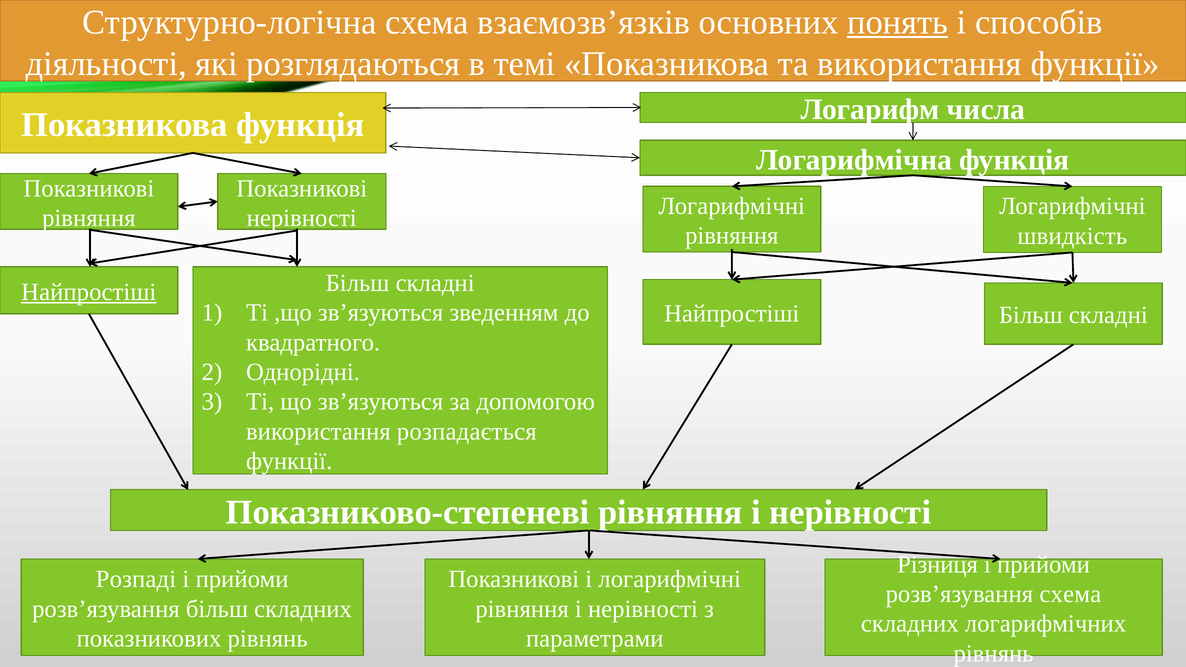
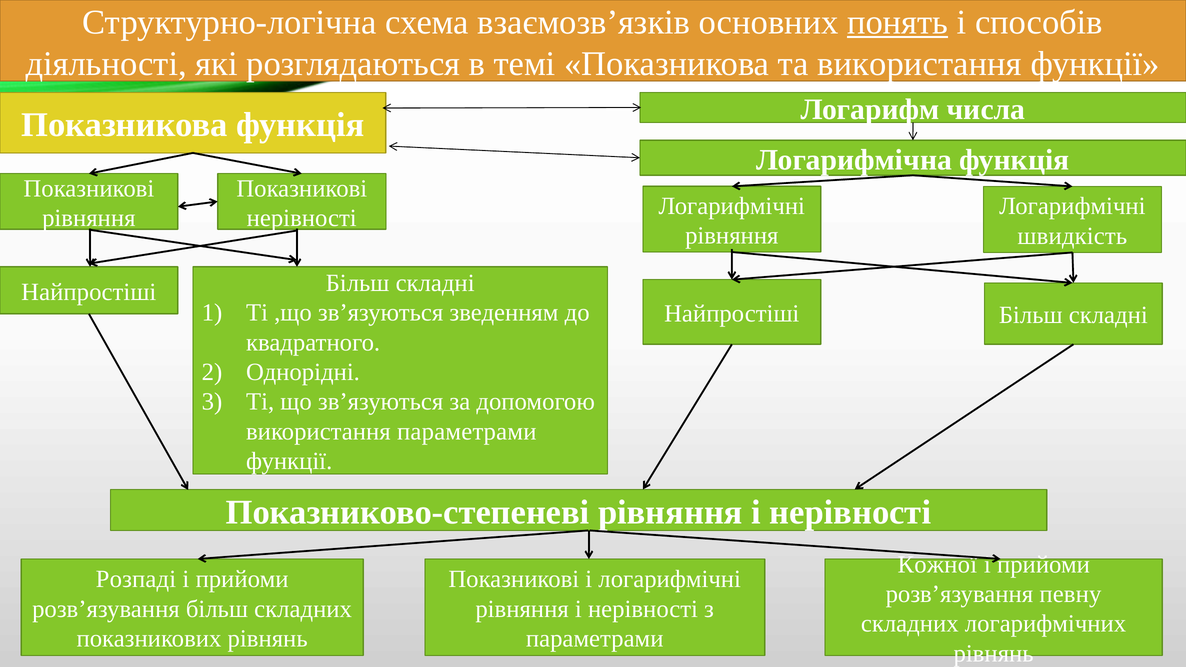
Найпростіші at (89, 292) underline: present -> none
використання розпадається: розпадається -> параметрами
Різниця: Різниця -> Кожної
розв’язування схема: схема -> певну
